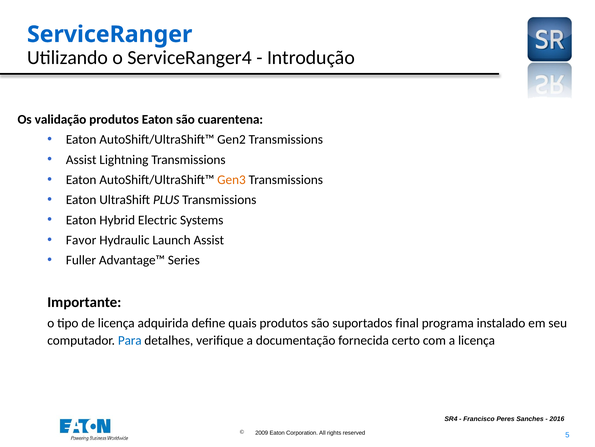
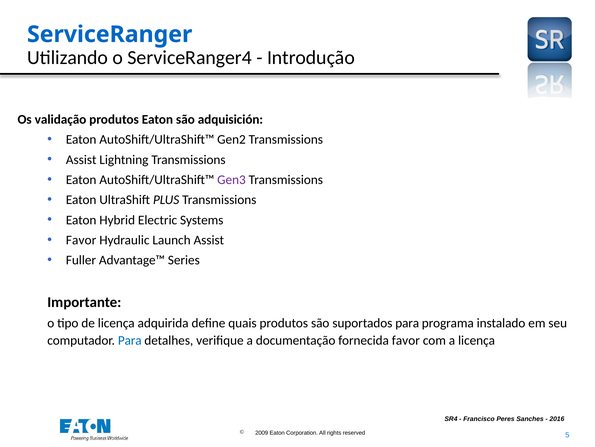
cuarentena: cuarentena -> adquisición
Gen3 colour: orange -> purple
suportados final: final -> para
fornecida certo: certo -> favor
